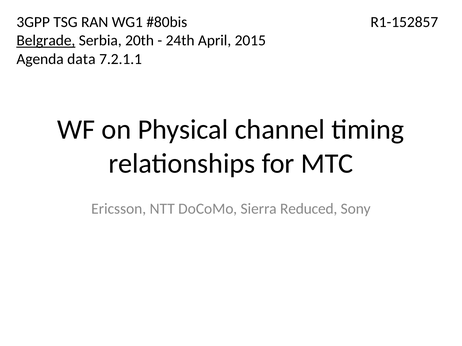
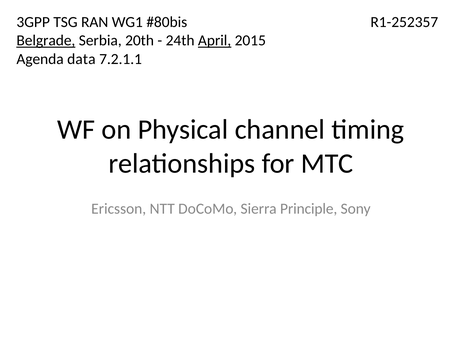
R1-152857: R1-152857 -> R1-252357
April underline: none -> present
Reduced: Reduced -> Principle
